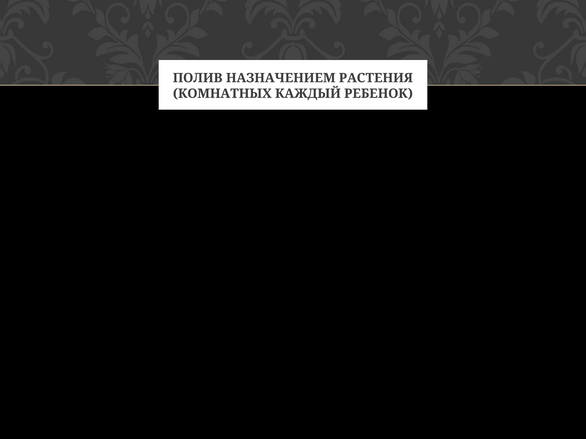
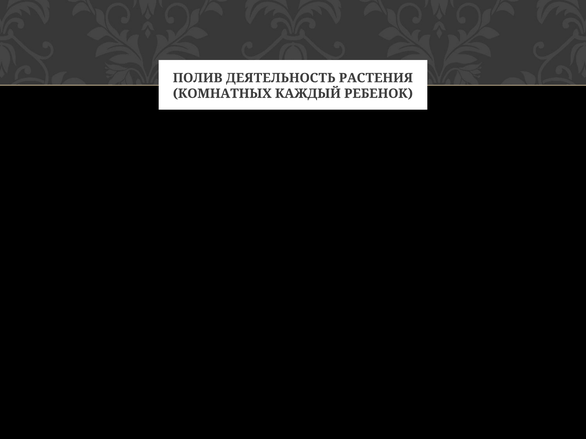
НАЗНАЧЕНИЕМ: НАЗНАЧЕНИЕМ -> ДЕЯТЕЛЬНОСТЬ
